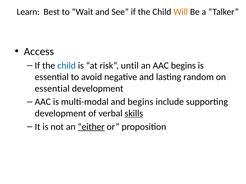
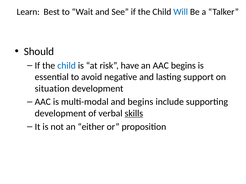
Will colour: orange -> blue
Access: Access -> Should
until: until -> have
random: random -> support
essential at (52, 89): essential -> situation
either underline: present -> none
